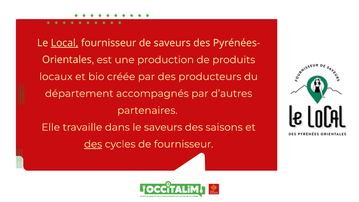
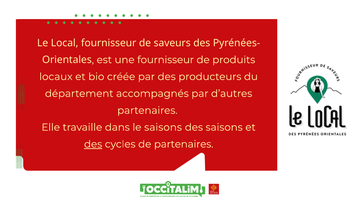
Local underline: present -> none
une production: production -> fournisseur
le saveurs: saveurs -> saisons
de fournisseur: fournisseur -> partenaires
